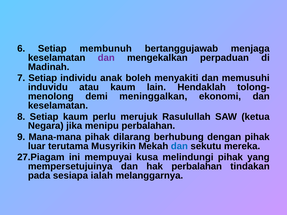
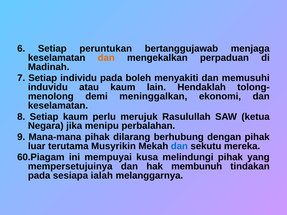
membunuh: membunuh -> peruntukan
dan at (106, 58) colour: purple -> orange
individu anak: anak -> pada
27.Piagam: 27.Piagam -> 60.Piagam
hak perbalahan: perbalahan -> membunuh
